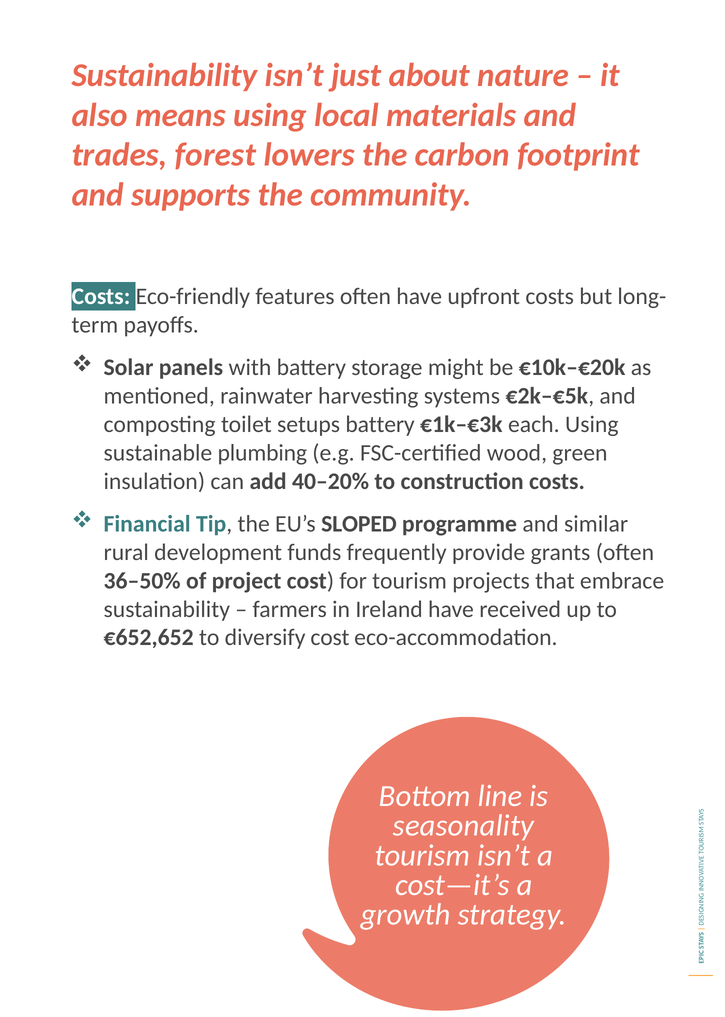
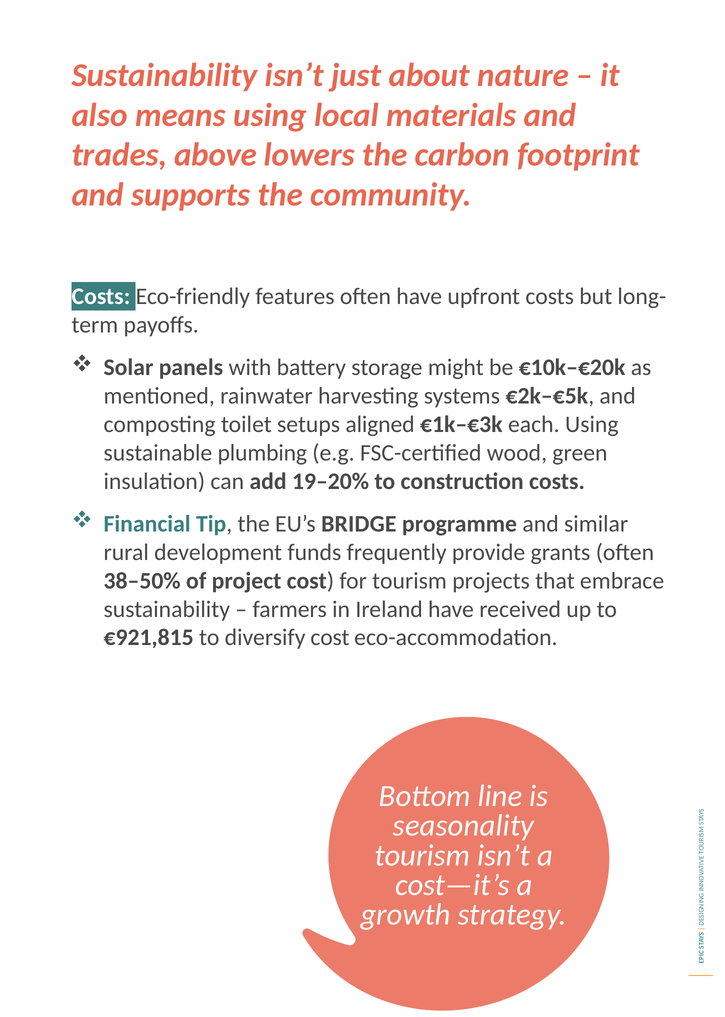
forest: forest -> above
setups battery: battery -> aligned
40–20%: 40–20% -> 19–20%
SLOPED: SLOPED -> BRIDGE
36–50%: 36–50% -> 38–50%
€652,652: €652,652 -> €921,815
